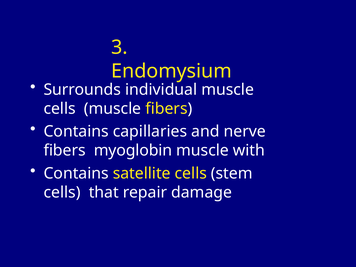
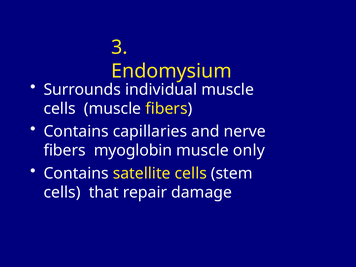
with: with -> only
